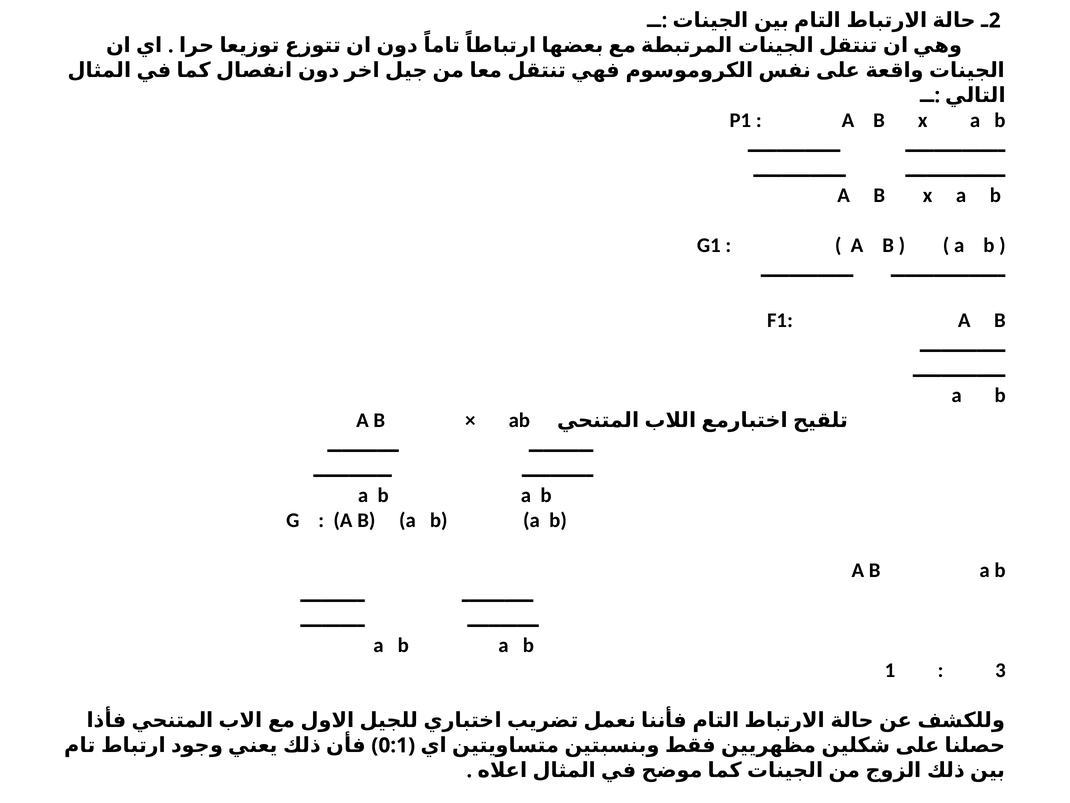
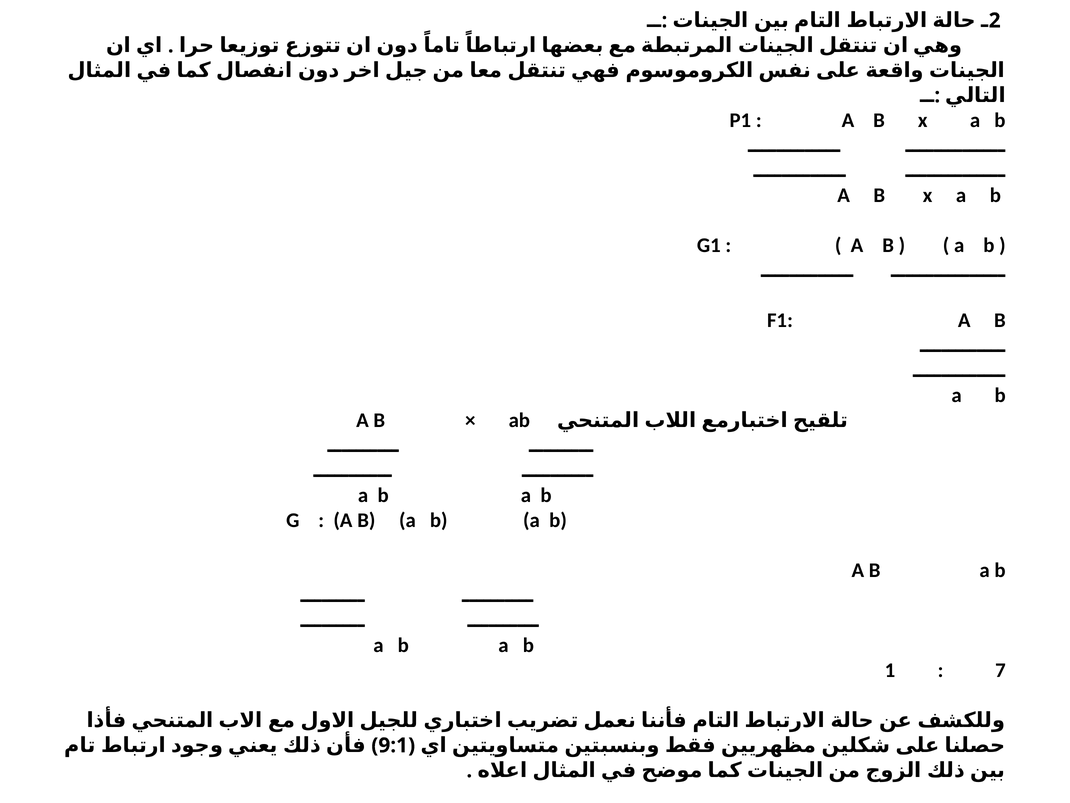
3: 3 -> 7
0:1: 0:1 -> 9:1
